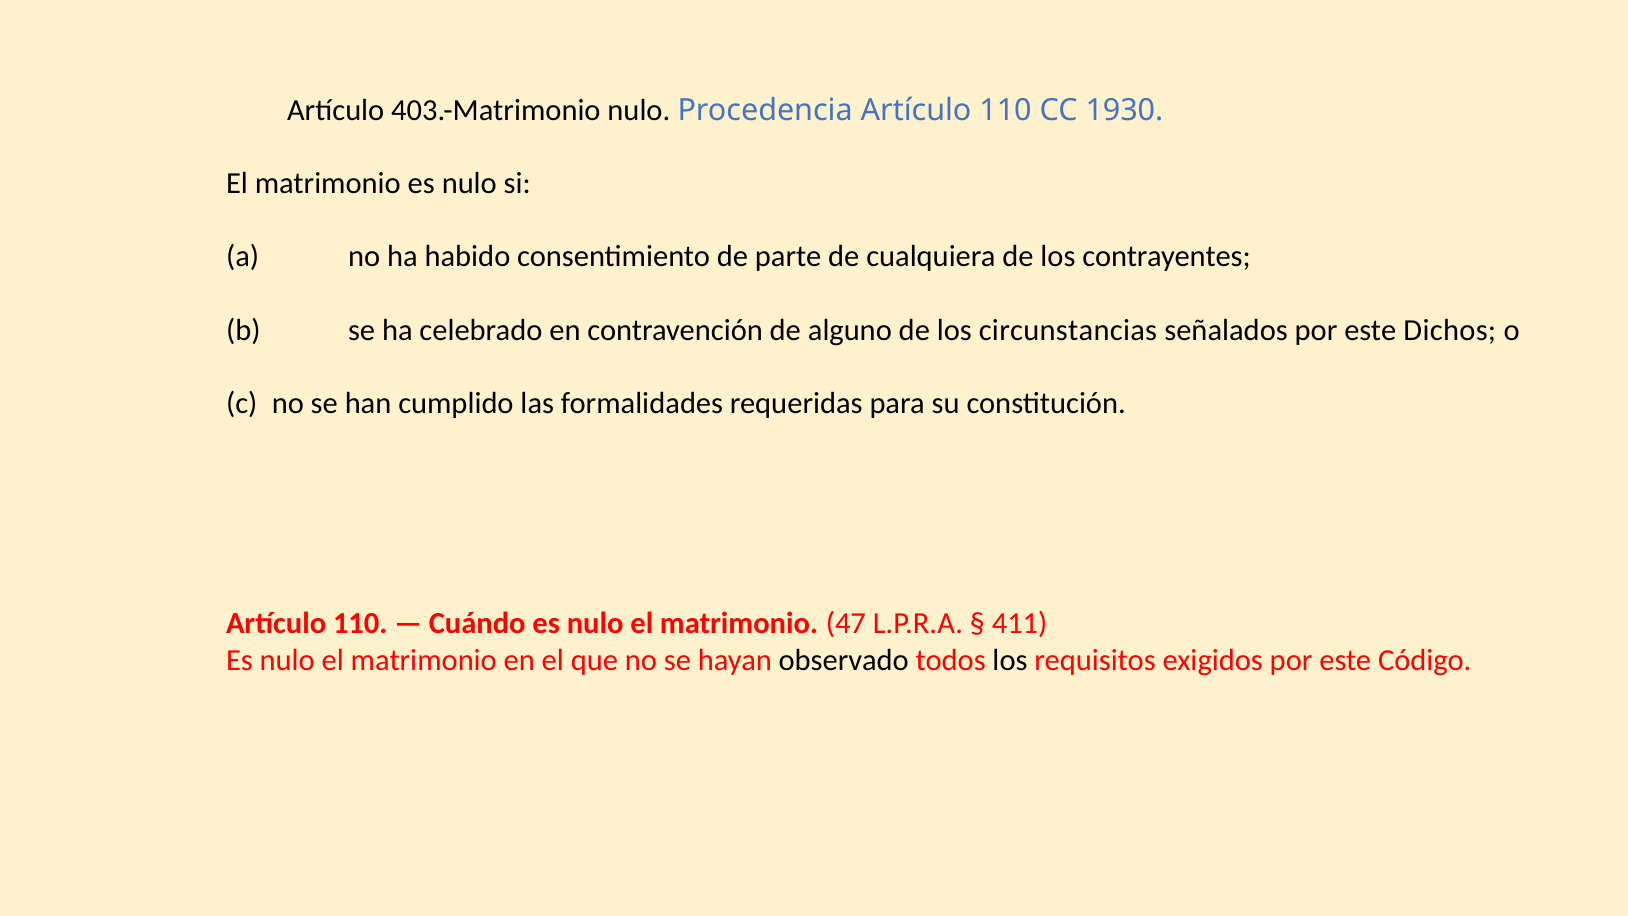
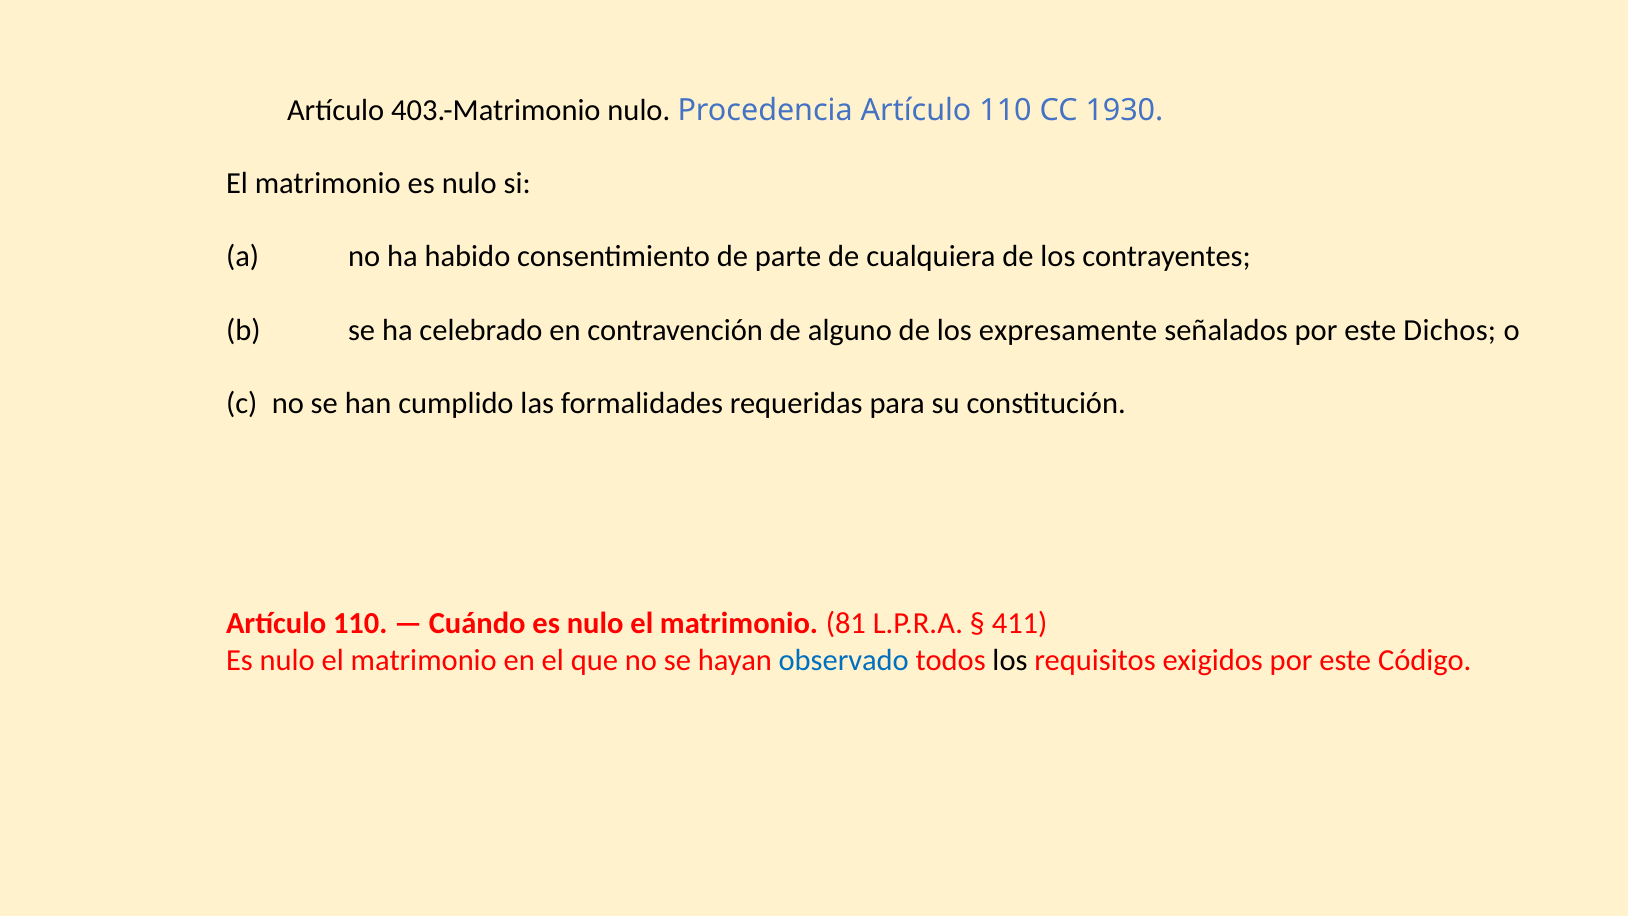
circunstancias: circunstancias -> expresamente
47: 47 -> 81
observado colour: black -> blue
